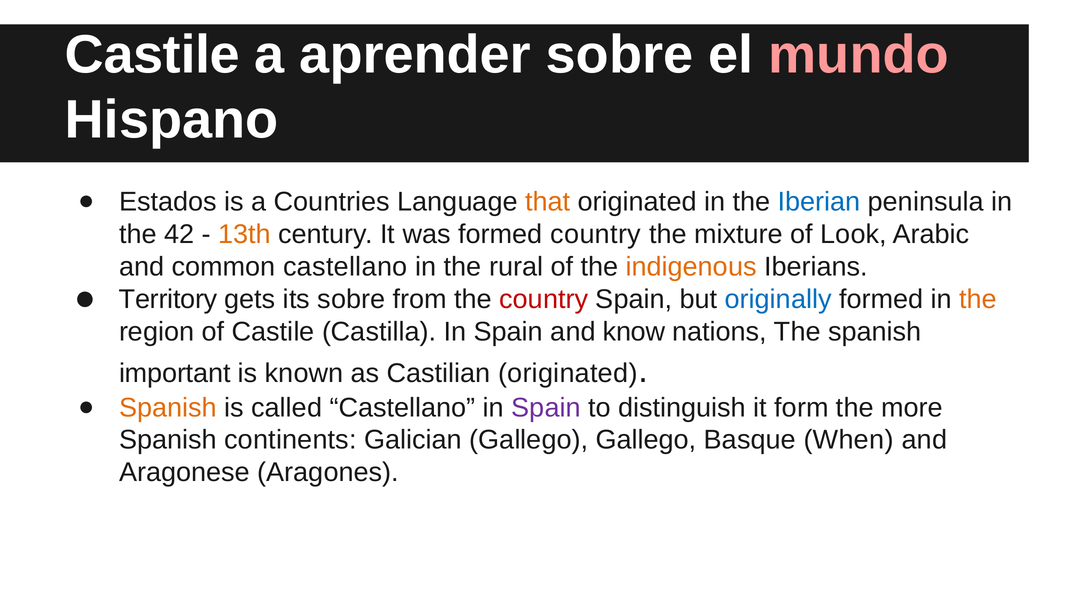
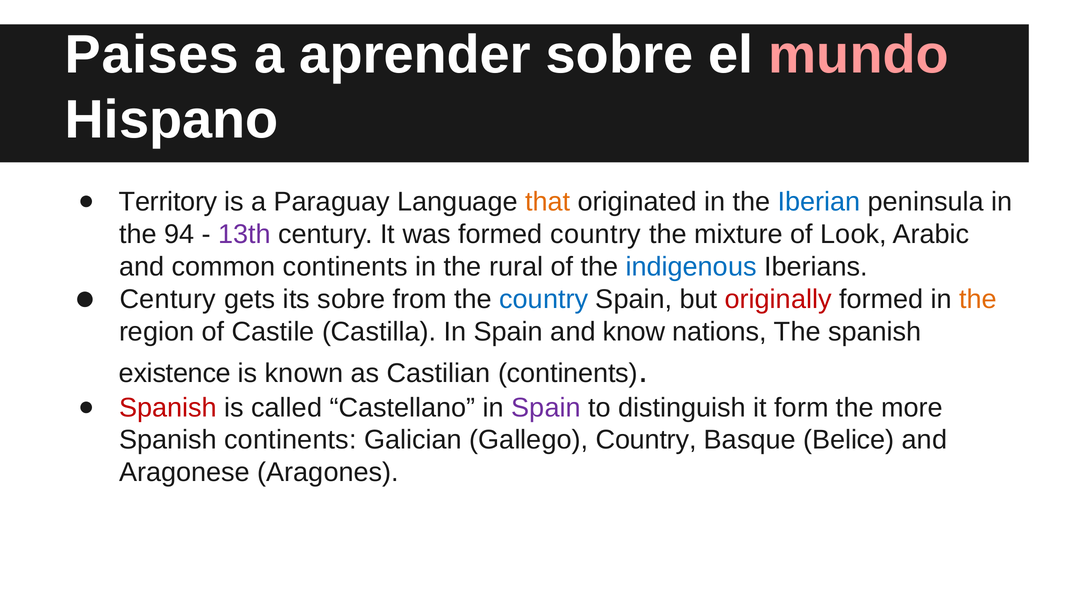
Castile at (152, 55): Castile -> Paises
Estados: Estados -> Territory
Countries: Countries -> Paraguay
42: 42 -> 94
13th colour: orange -> purple
common castellano: castellano -> continents
indigenous colour: orange -> blue
Territory at (168, 299): Territory -> Century
country at (544, 299) colour: red -> blue
originally colour: blue -> red
important: important -> existence
Castilian originated: originated -> continents
Spanish at (168, 408) colour: orange -> red
Gallego Gallego: Gallego -> Country
When: When -> Belice
